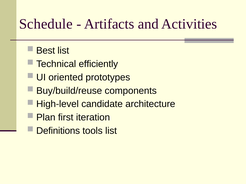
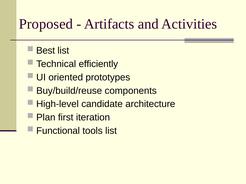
Schedule: Schedule -> Proposed
Definitions: Definitions -> Functional
